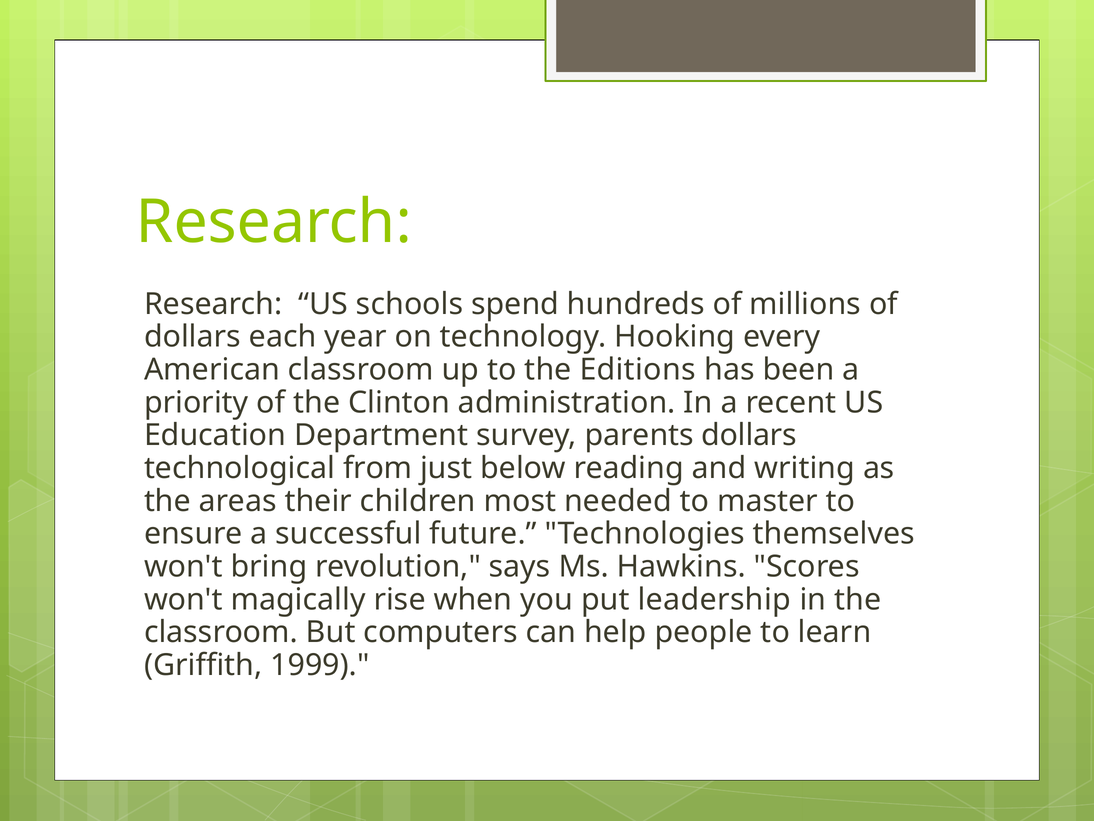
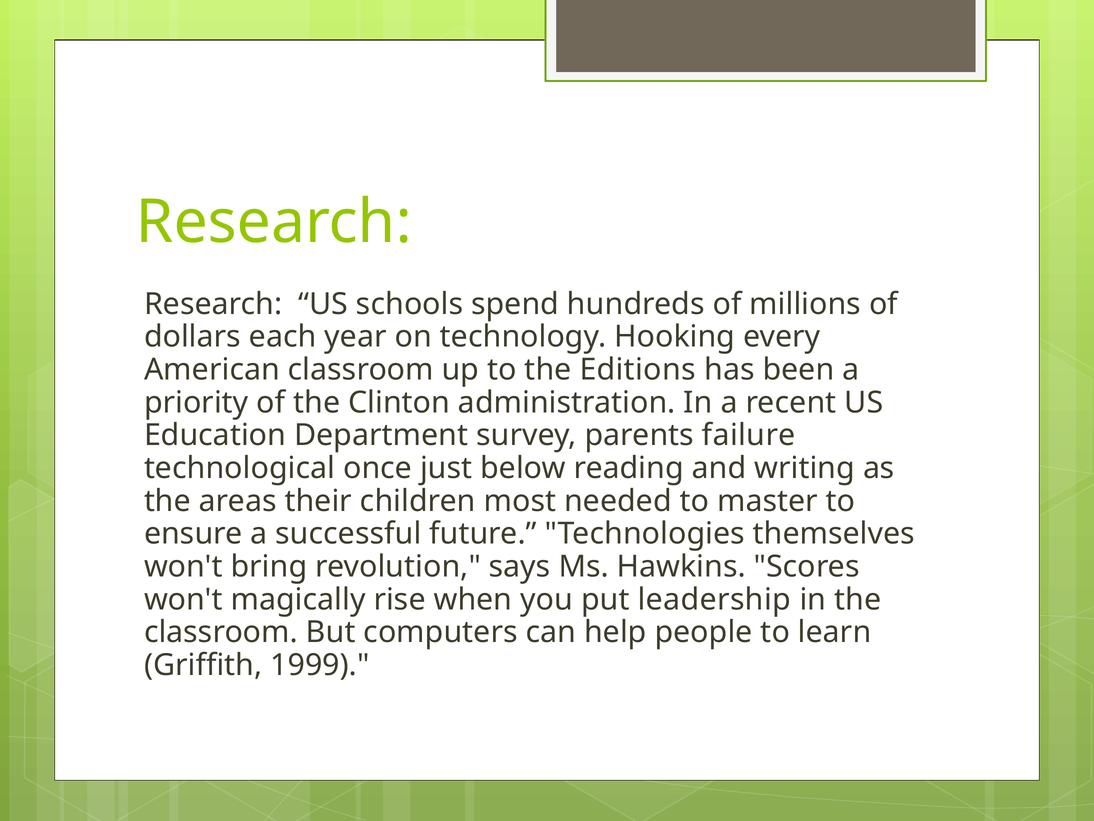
parents dollars: dollars -> failure
from: from -> once
